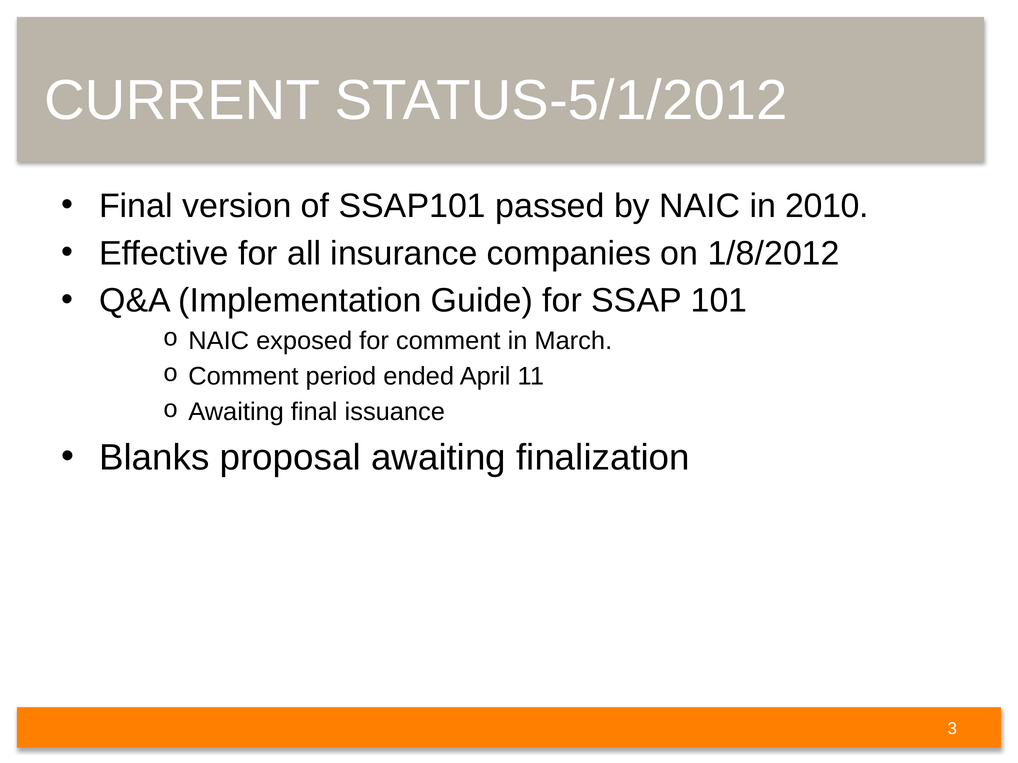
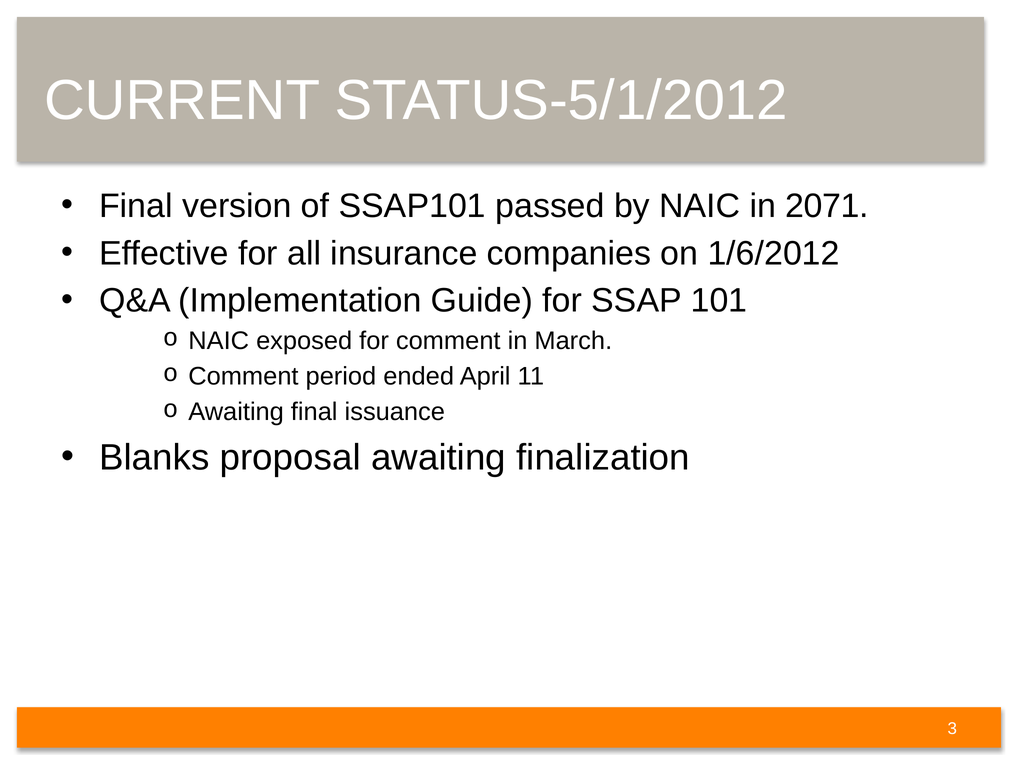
2010: 2010 -> 2071
1/8/2012: 1/8/2012 -> 1/6/2012
